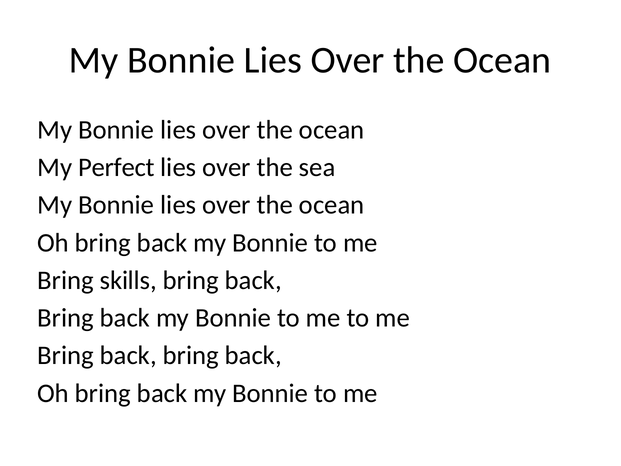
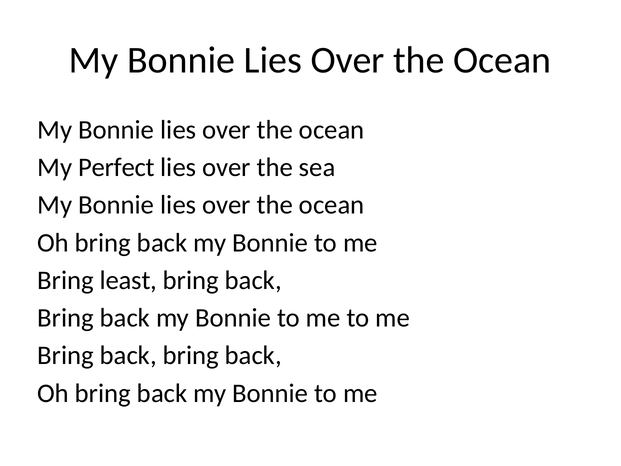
skills: skills -> least
